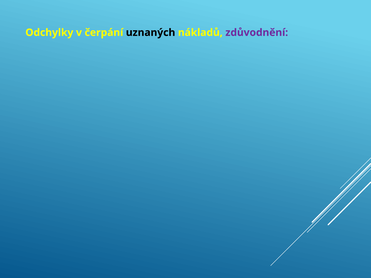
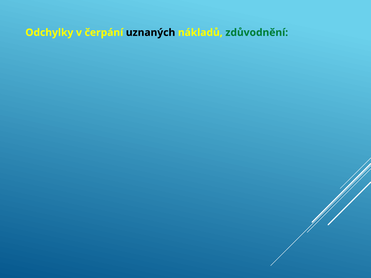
zdůvodnění colour: purple -> green
